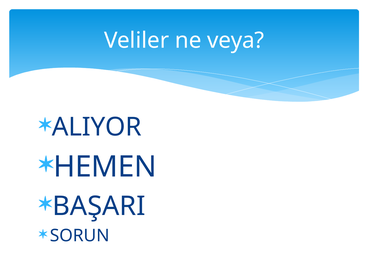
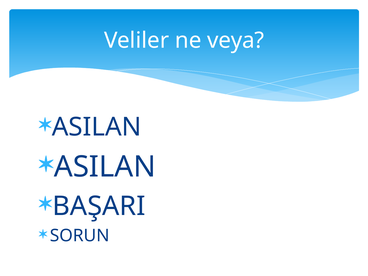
ALIYOR at (97, 127): ALIYOR -> ASILAN
HEMEN at (105, 167): HEMEN -> ASILAN
